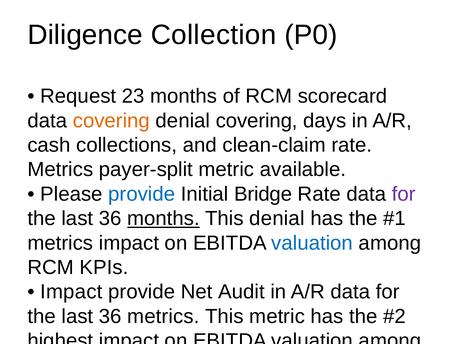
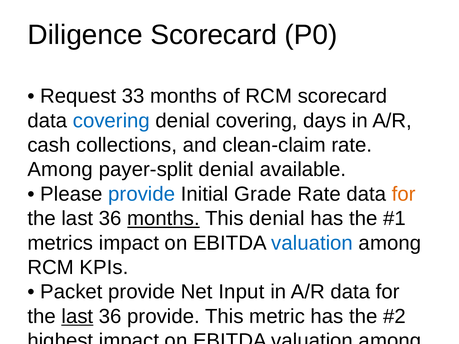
Diligence Collection: Collection -> Scorecard
23: 23 -> 33
covering at (111, 121) colour: orange -> blue
Metrics at (60, 170): Metrics -> Among
payer-split metric: metric -> denial
Bridge: Bridge -> Grade
for at (404, 194) colour: purple -> orange
Impact at (71, 292): Impact -> Packet
Audit: Audit -> Input
last at (77, 317) underline: none -> present
36 metrics: metrics -> provide
